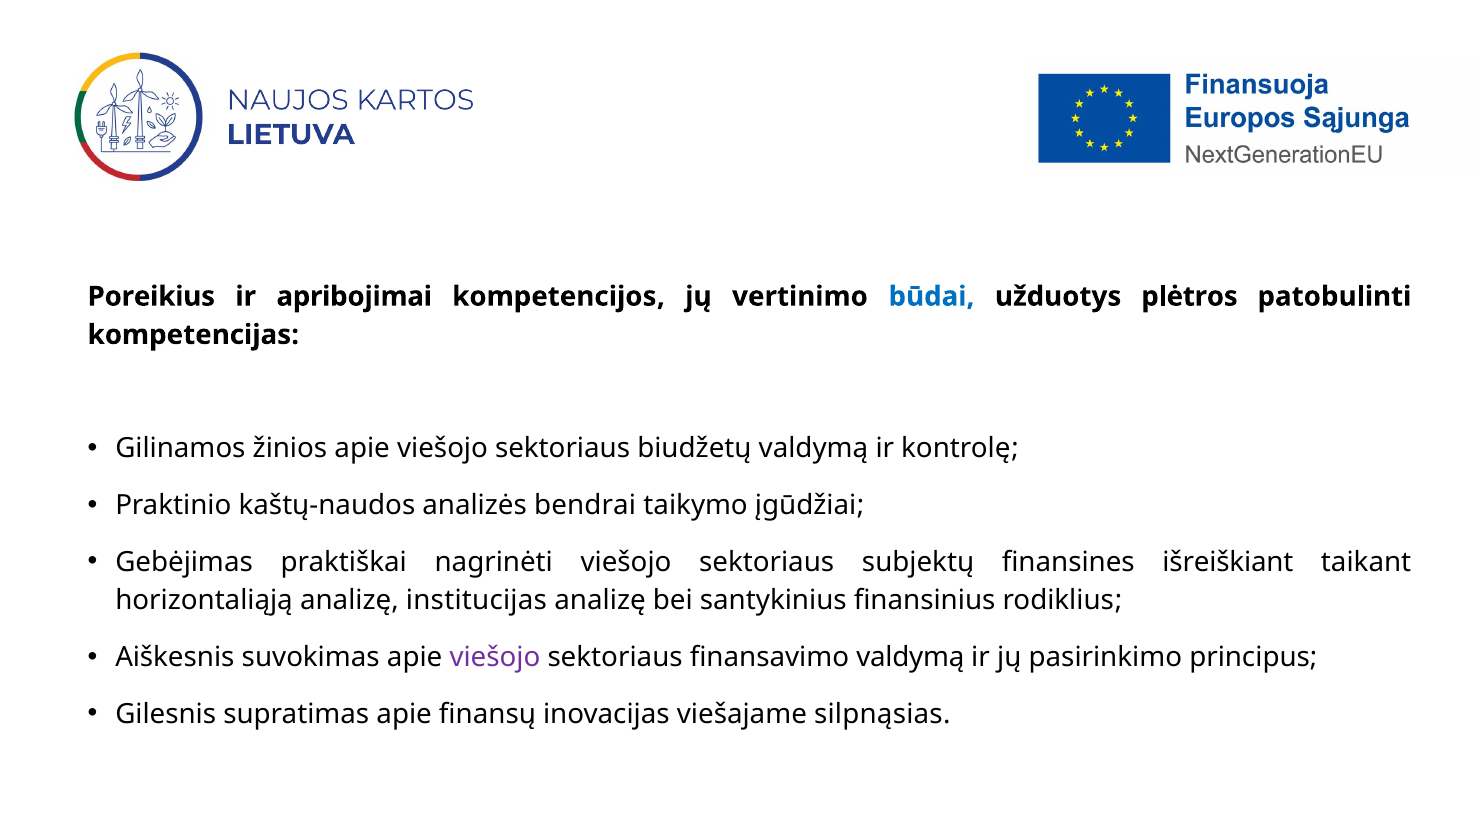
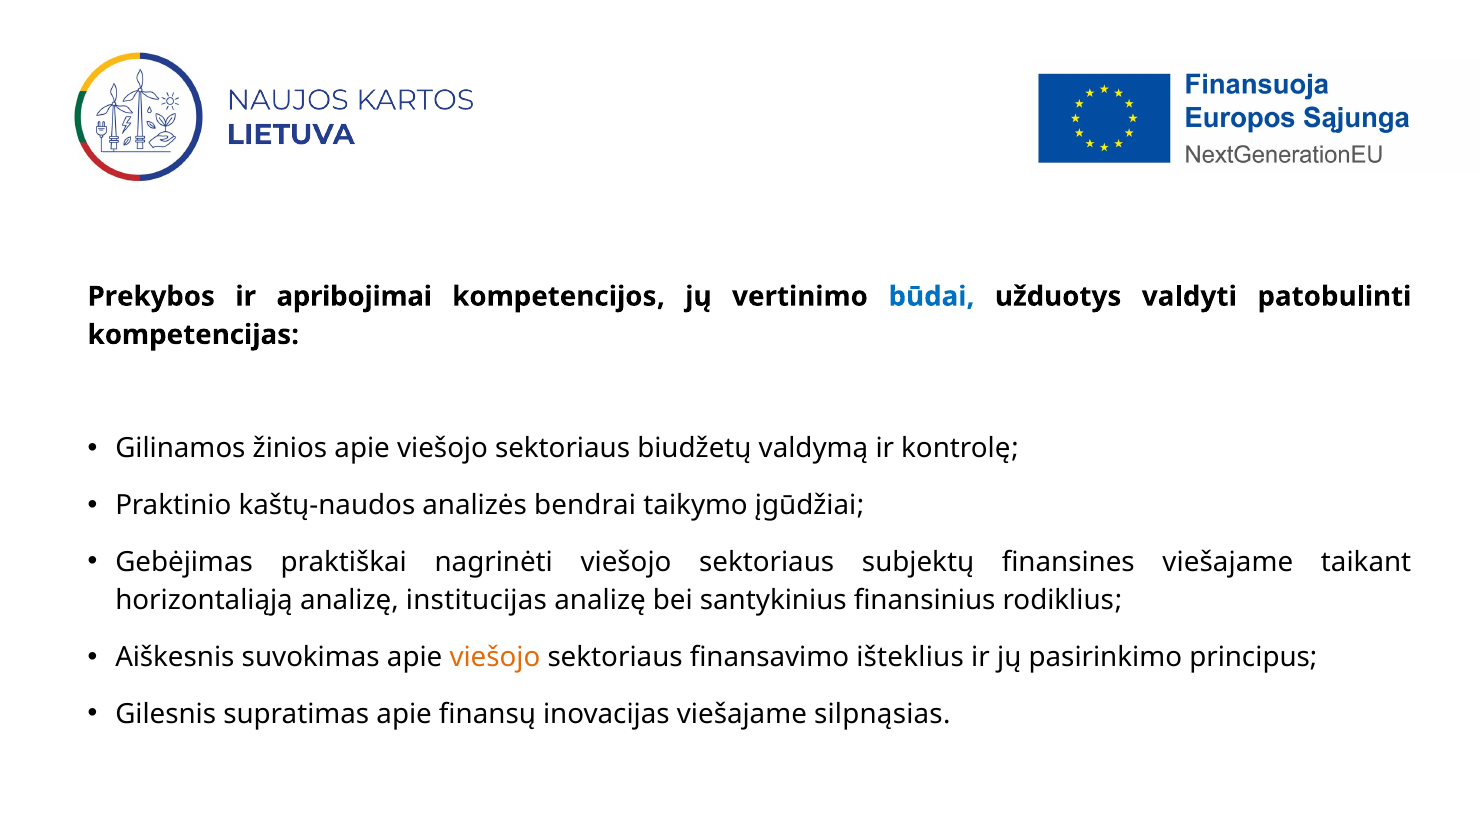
Poreikius: Poreikius -> Prekybos
plėtros: plėtros -> valdyti
finansines išreiškiant: išreiškiant -> viešajame
viešojo at (495, 657) colour: purple -> orange
finansavimo valdymą: valdymą -> išteklius
